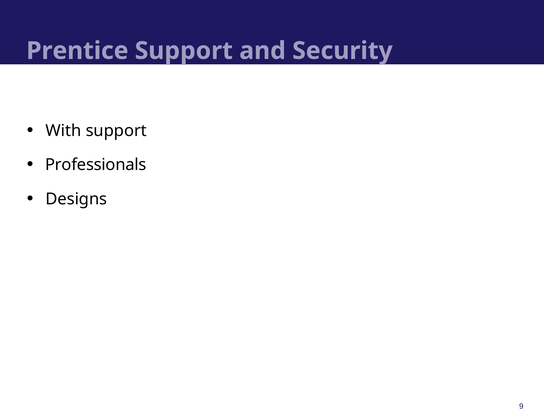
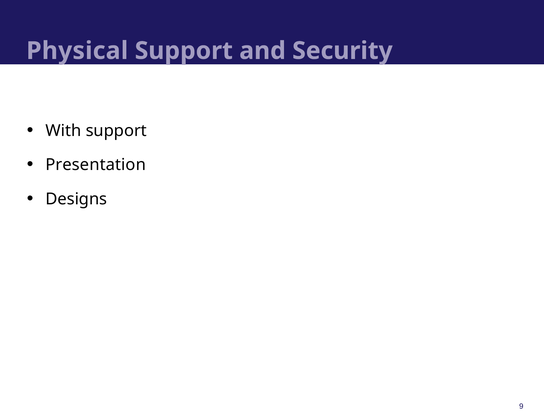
Prentice: Prentice -> Physical
Professionals: Professionals -> Presentation
